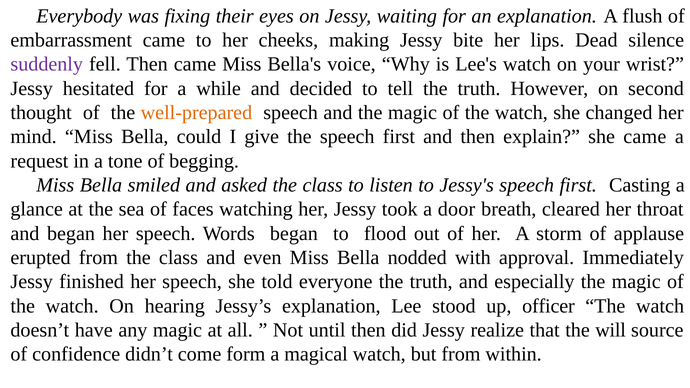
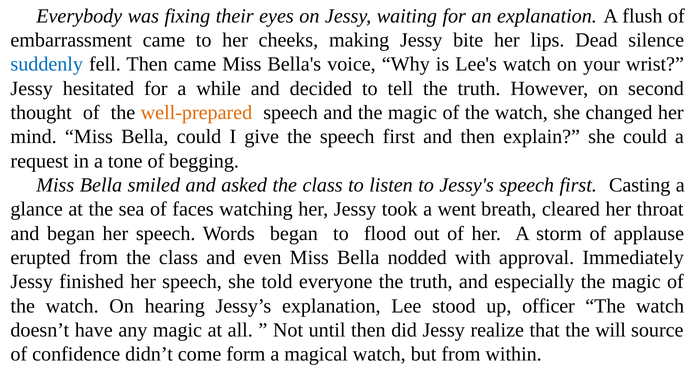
suddenly colour: purple -> blue
she came: came -> could
door: door -> went
